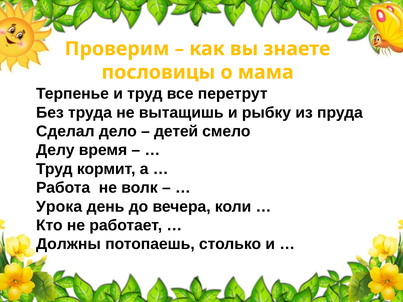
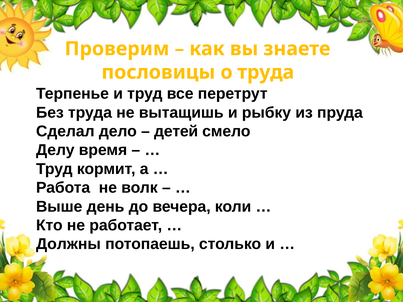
о мама: мама -> труда
Урока: Урока -> Выше
